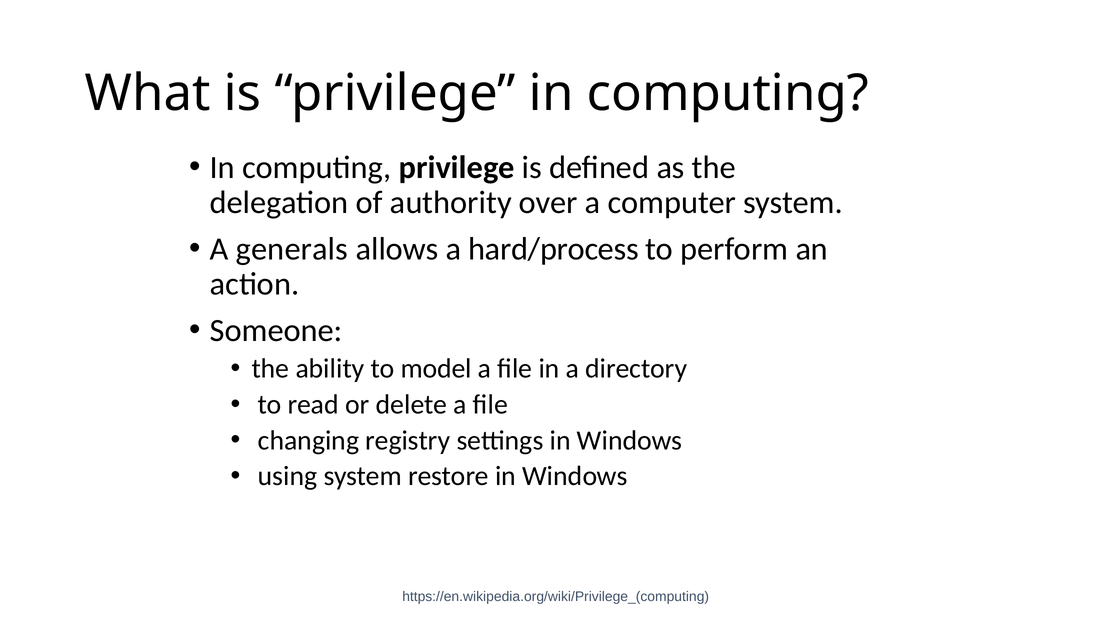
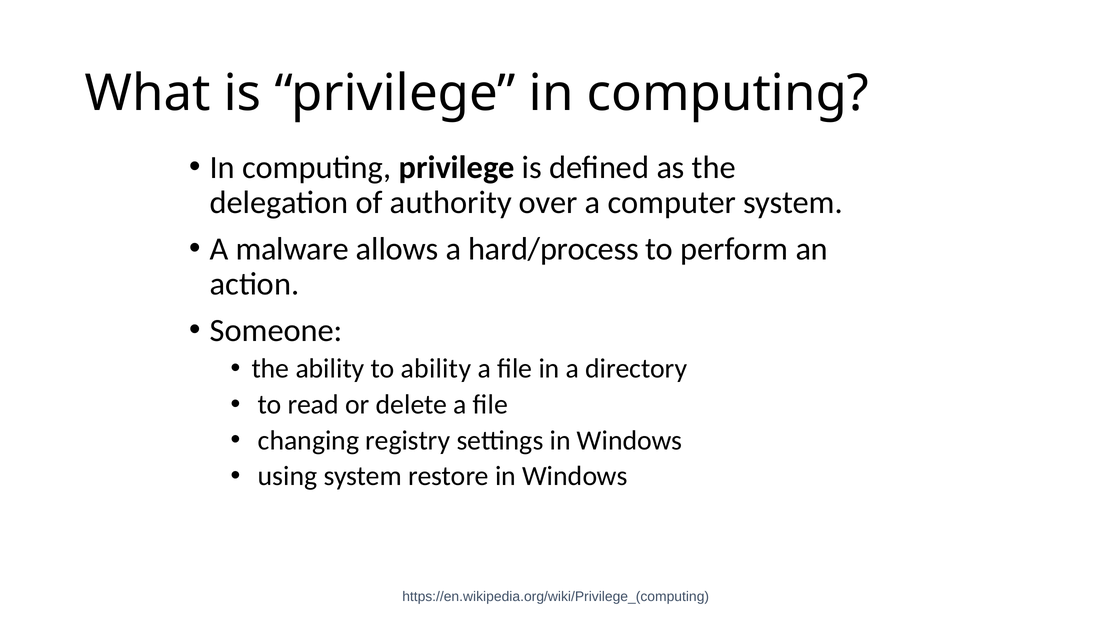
generals: generals -> malware
to model: model -> ability
